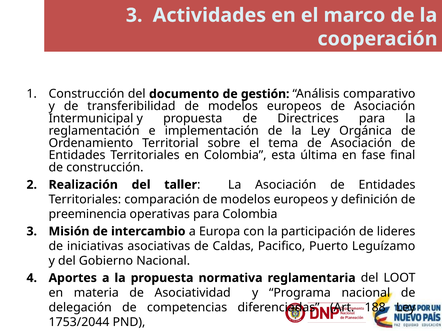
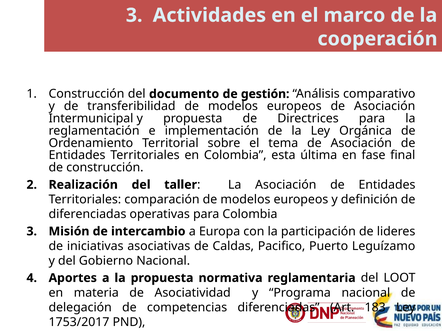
preeminencia at (88, 214): preeminencia -> diferenciadas
188: 188 -> 183
1753/2044: 1753/2044 -> 1753/2017
